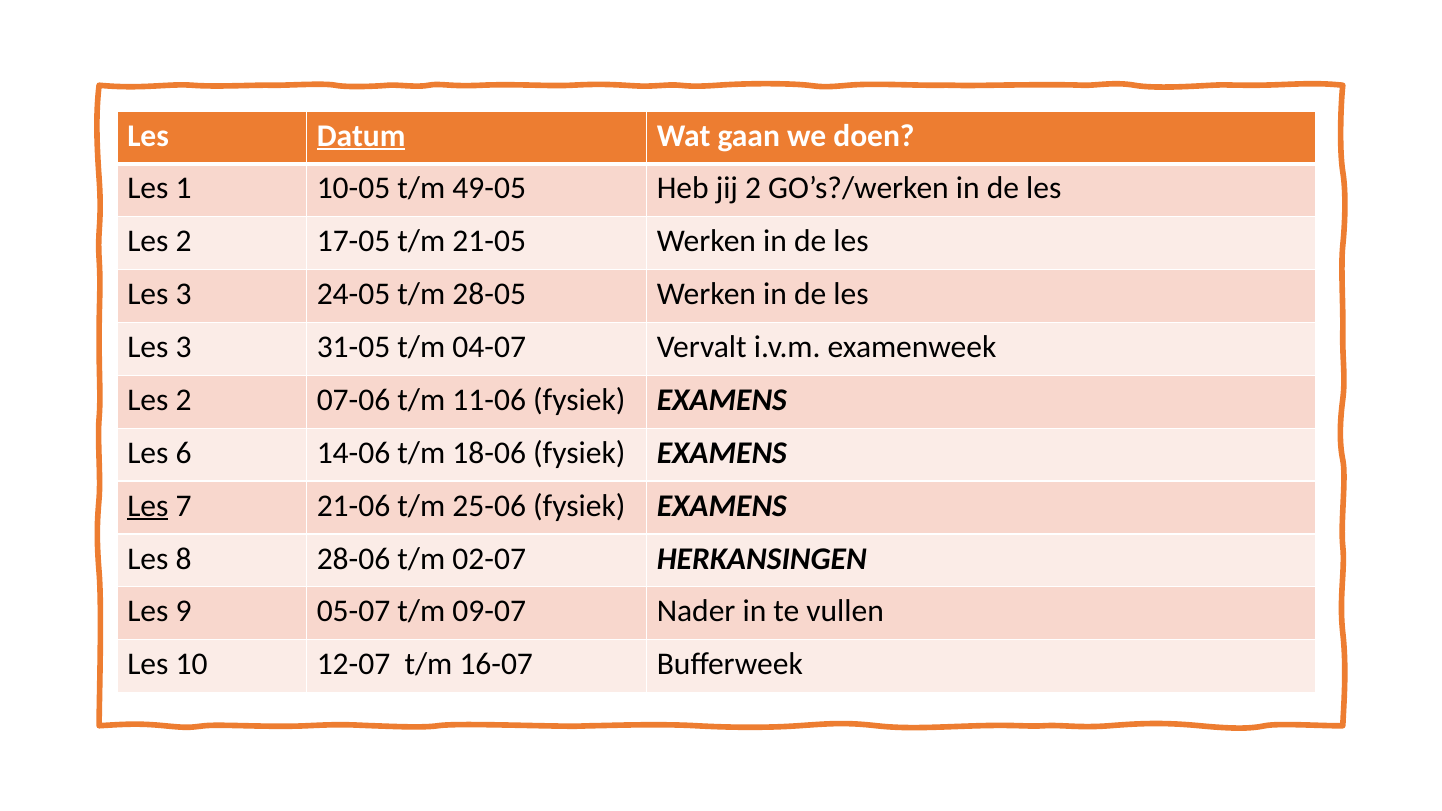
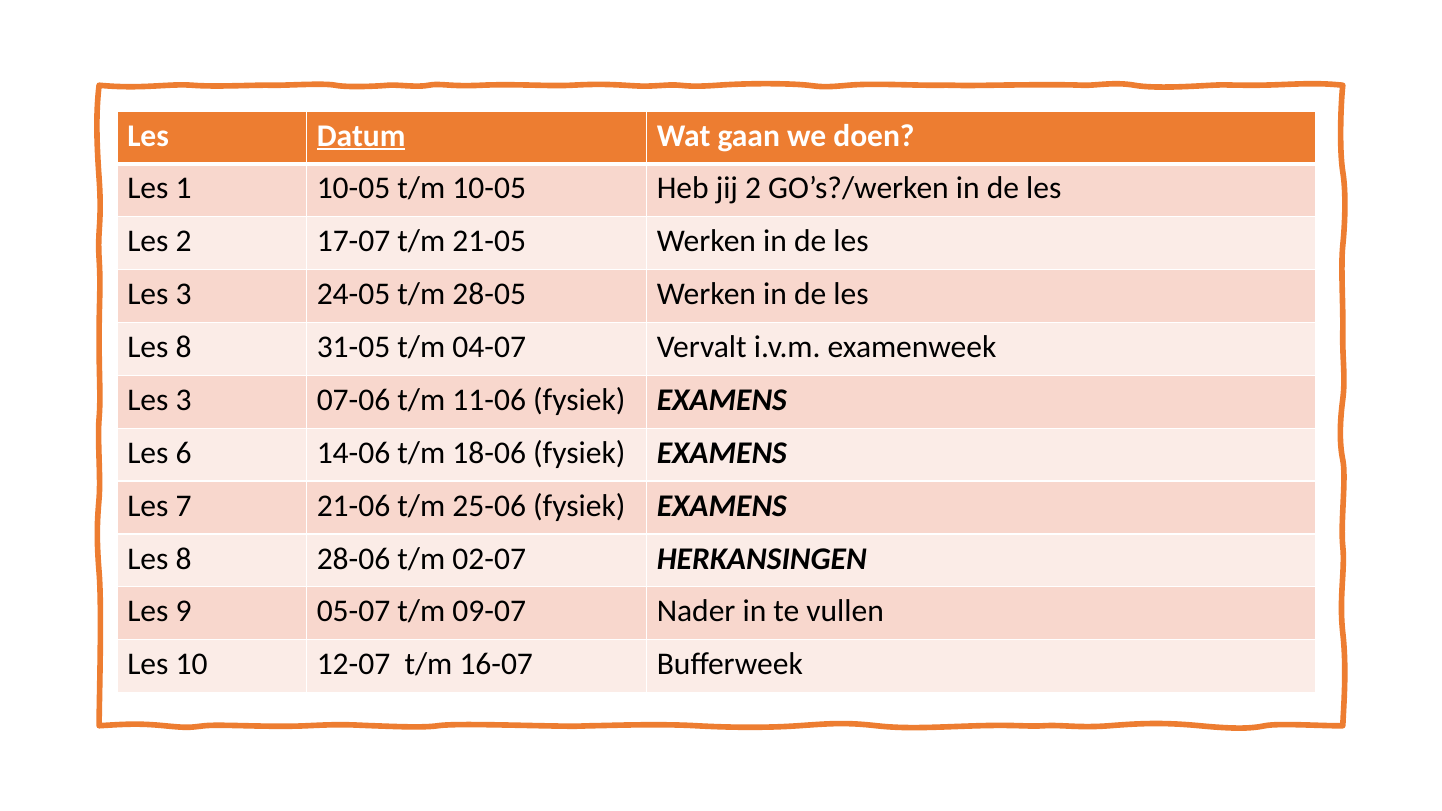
t/m 49-05: 49-05 -> 10-05
17-05: 17-05 -> 17-07
3 at (184, 347): 3 -> 8
2 at (184, 400): 2 -> 3
Les at (148, 506) underline: present -> none
